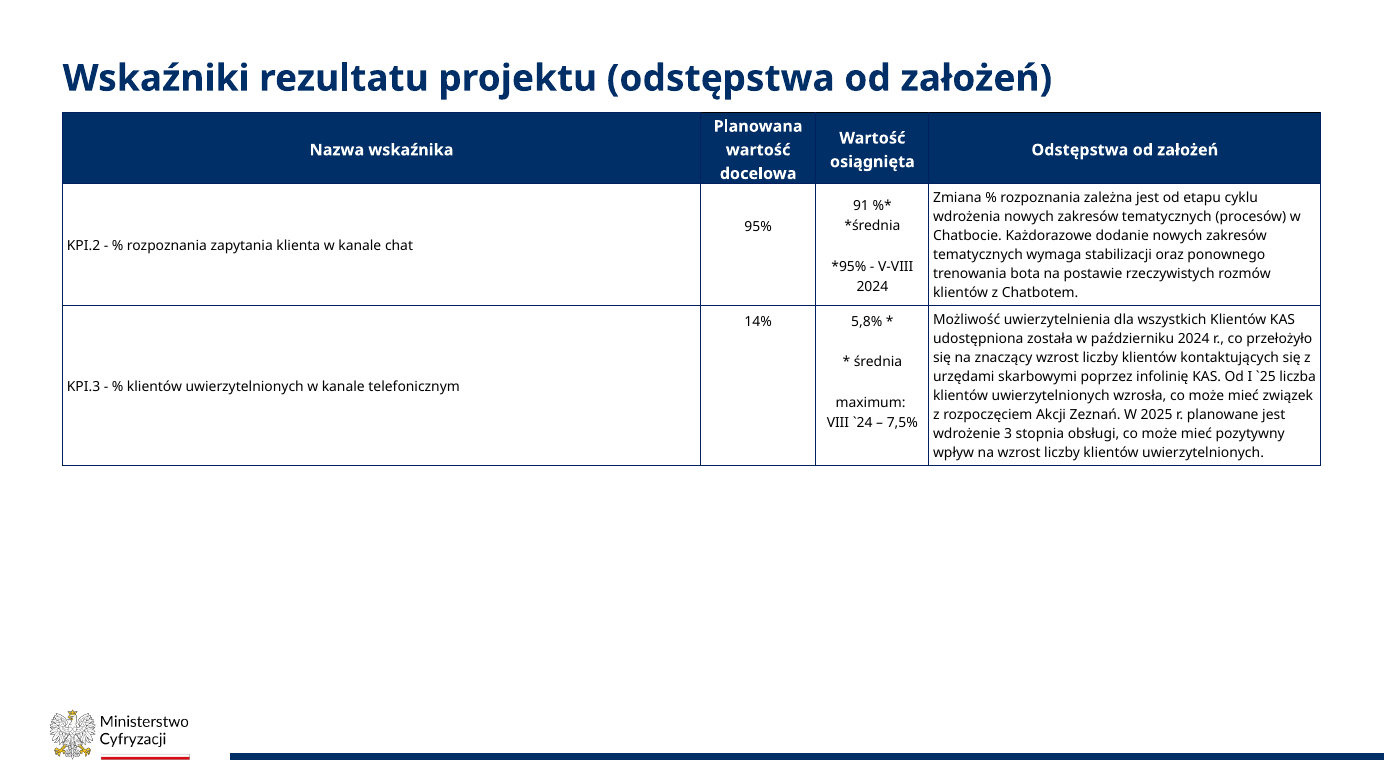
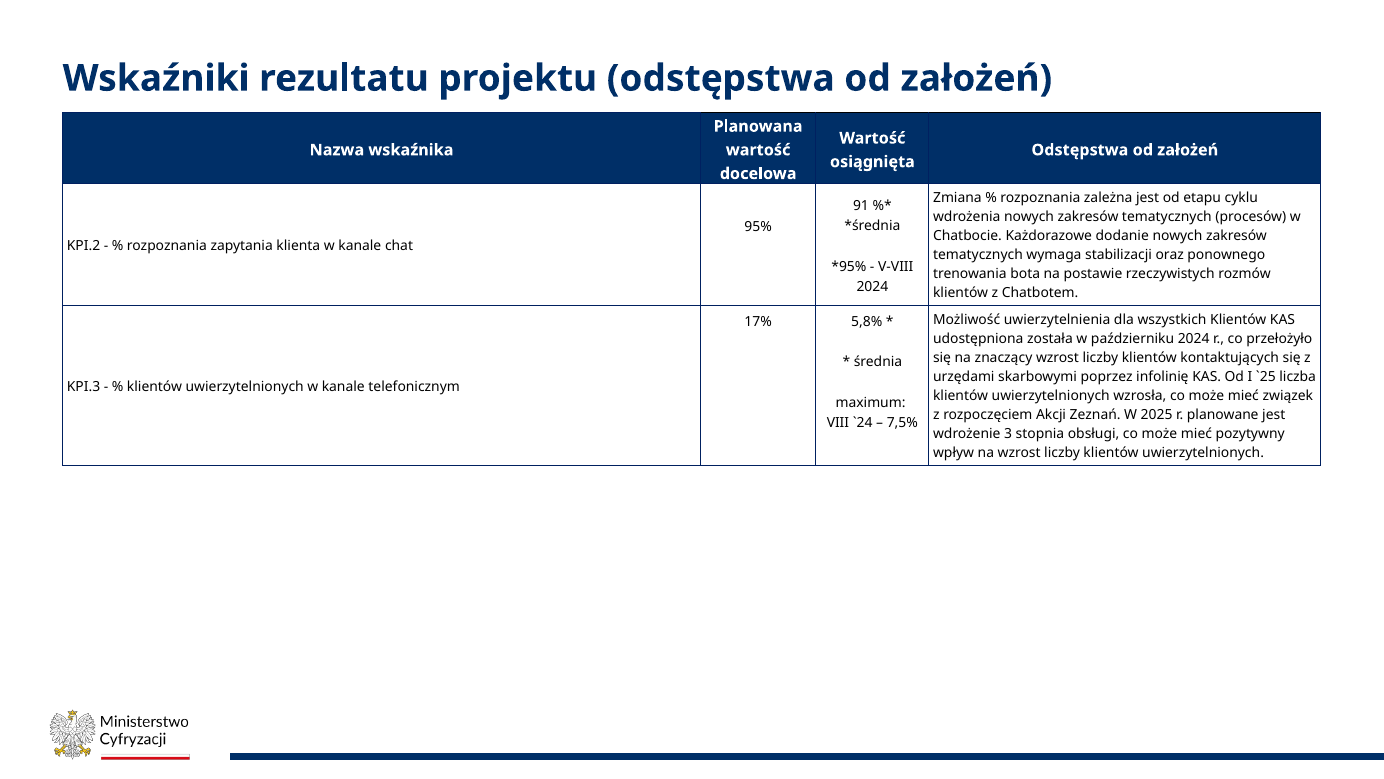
14%: 14% -> 17%
